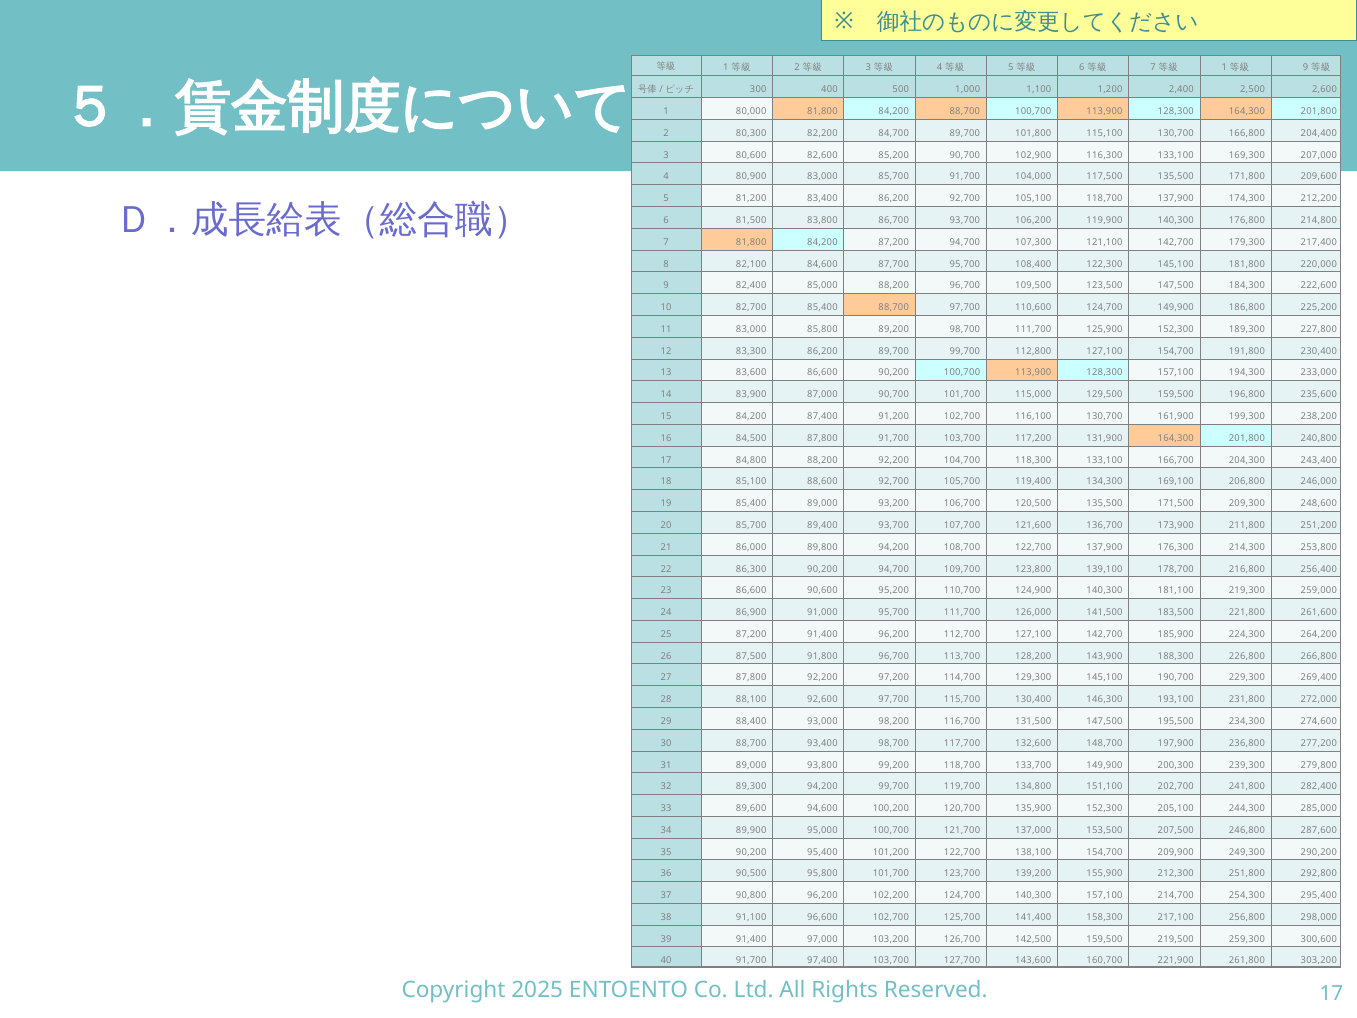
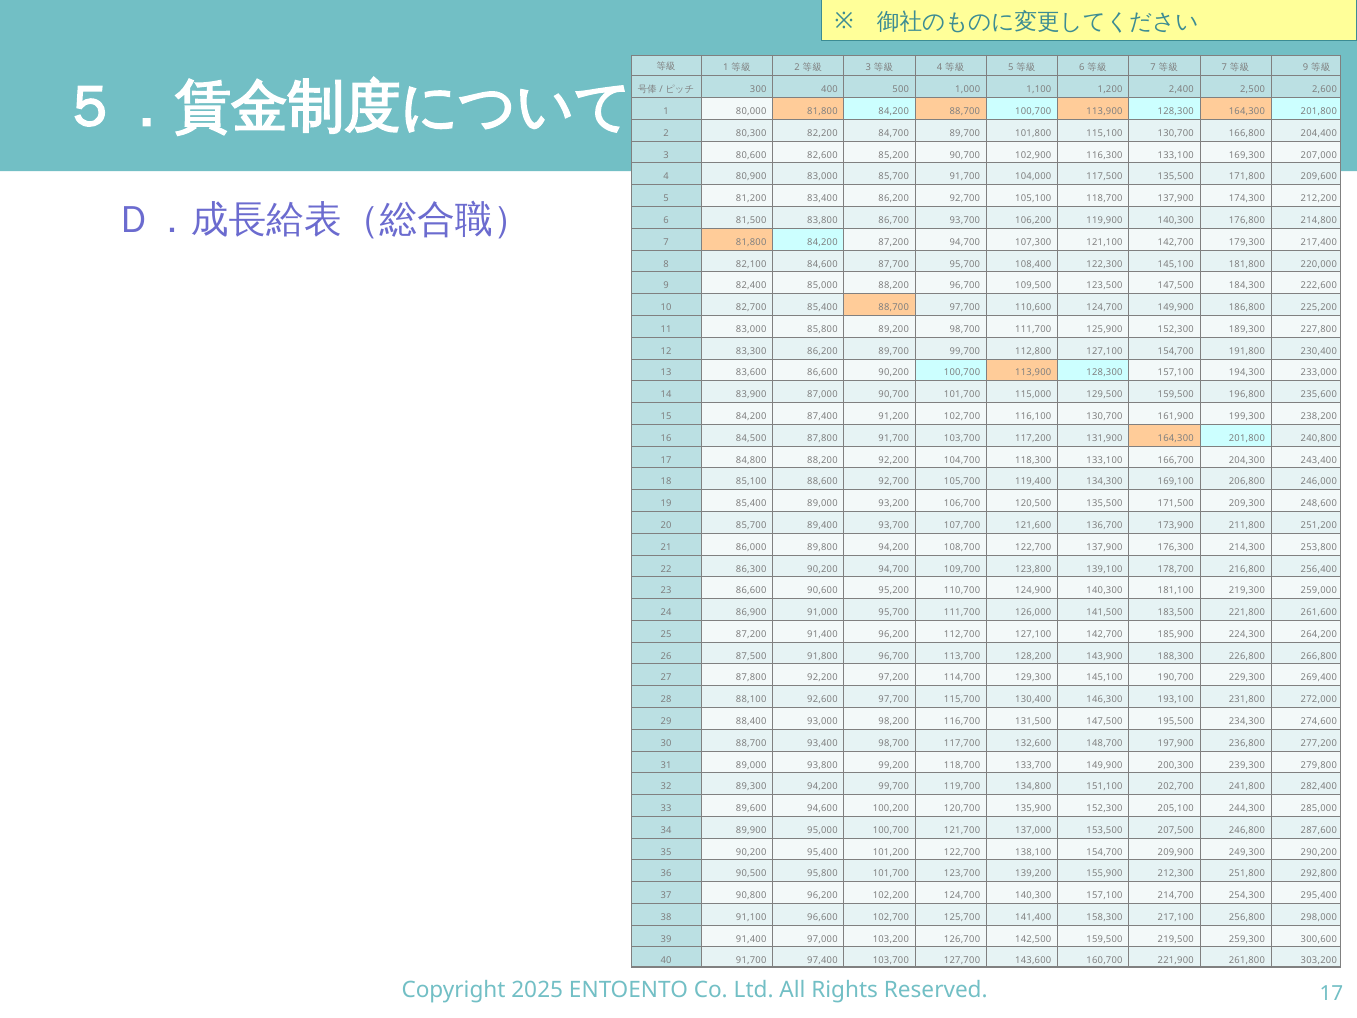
1 at (1224, 67): 1 -> 7
